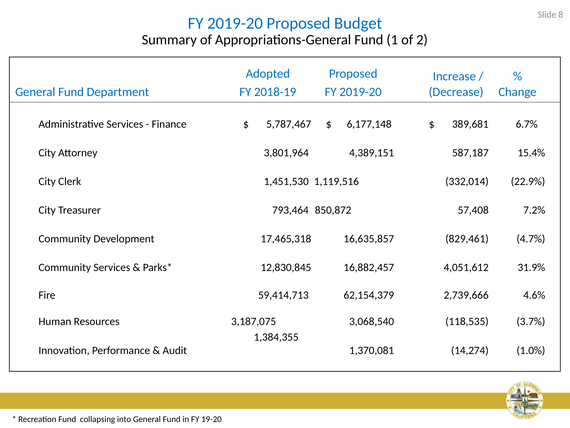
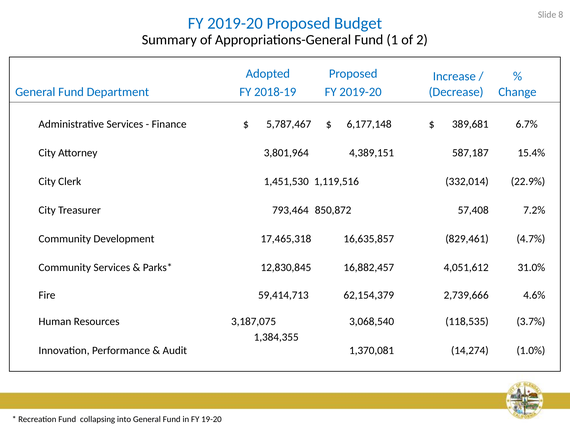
31.9%: 31.9% -> 31.0%
